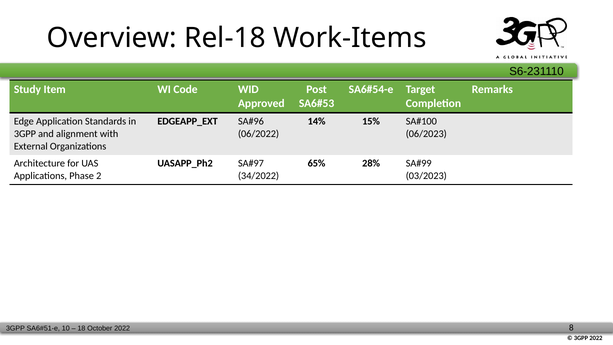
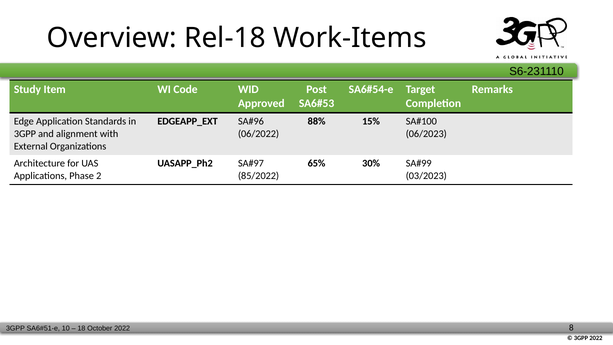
14%: 14% -> 88%
28%: 28% -> 30%
34/2022: 34/2022 -> 85/2022
